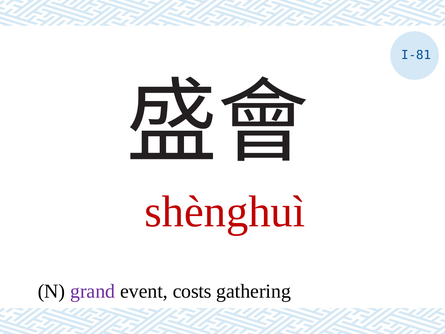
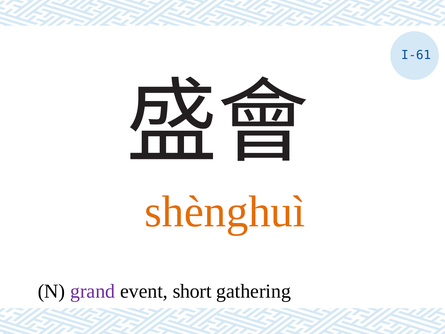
I-81: I-81 -> I-61
shènghuì colour: red -> orange
costs: costs -> short
